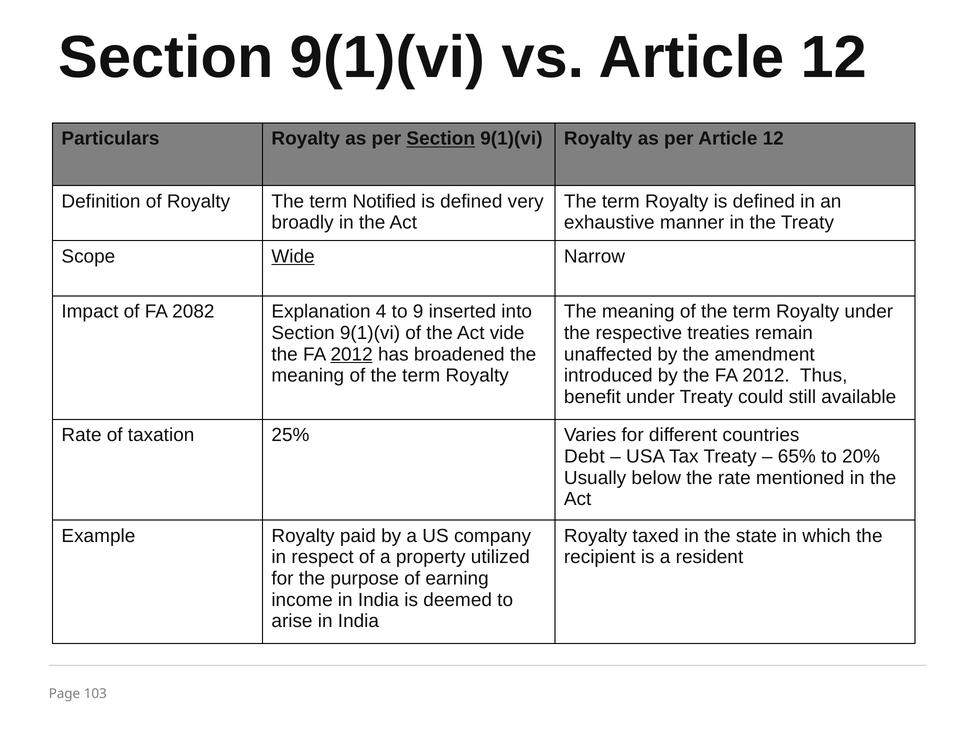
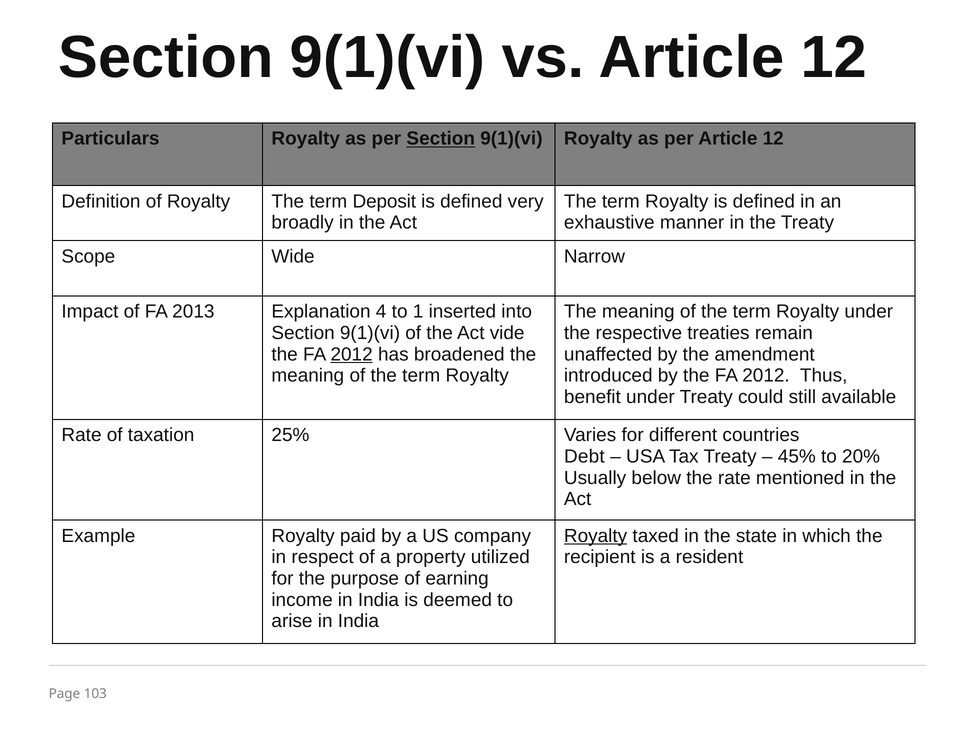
Notified: Notified -> Deposit
Wide underline: present -> none
2082: 2082 -> 2013
9: 9 -> 1
65%: 65% -> 45%
Royalty at (596, 536) underline: none -> present
